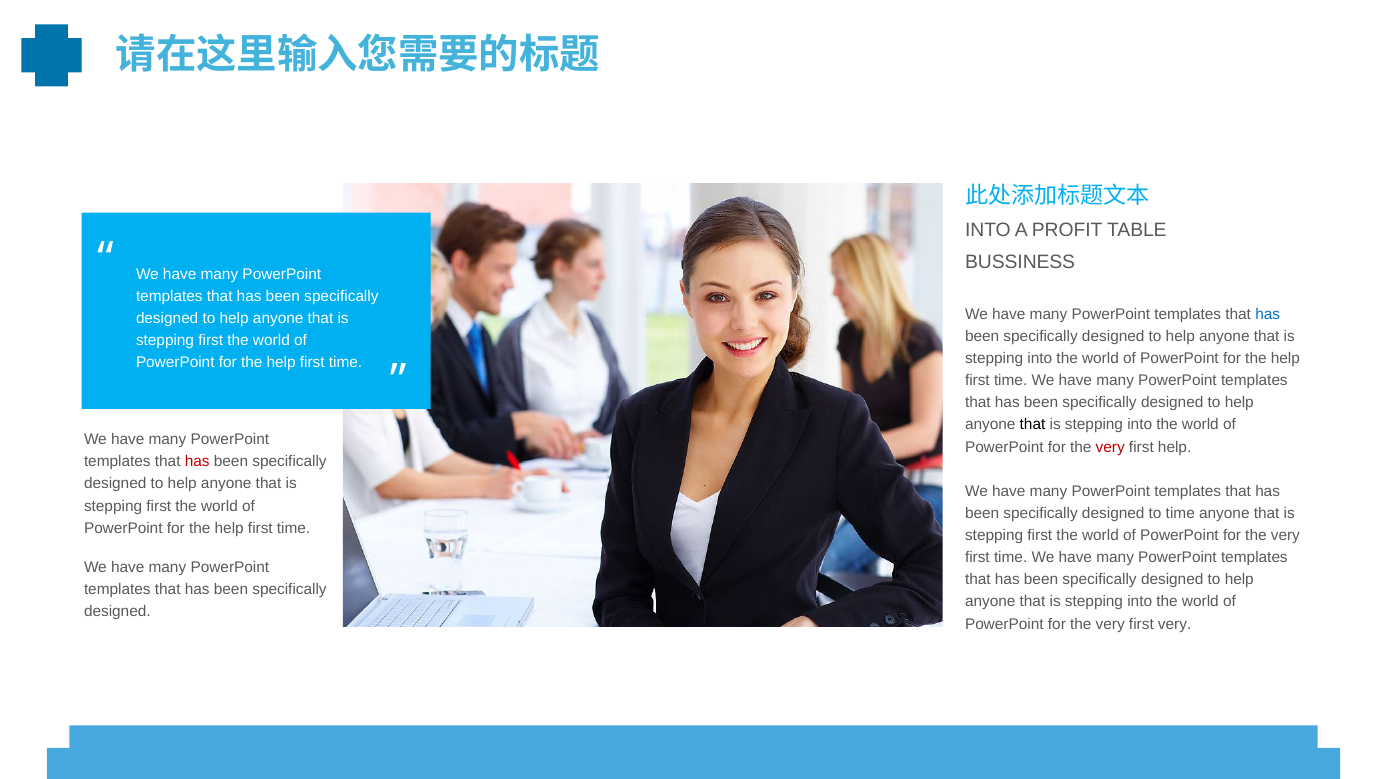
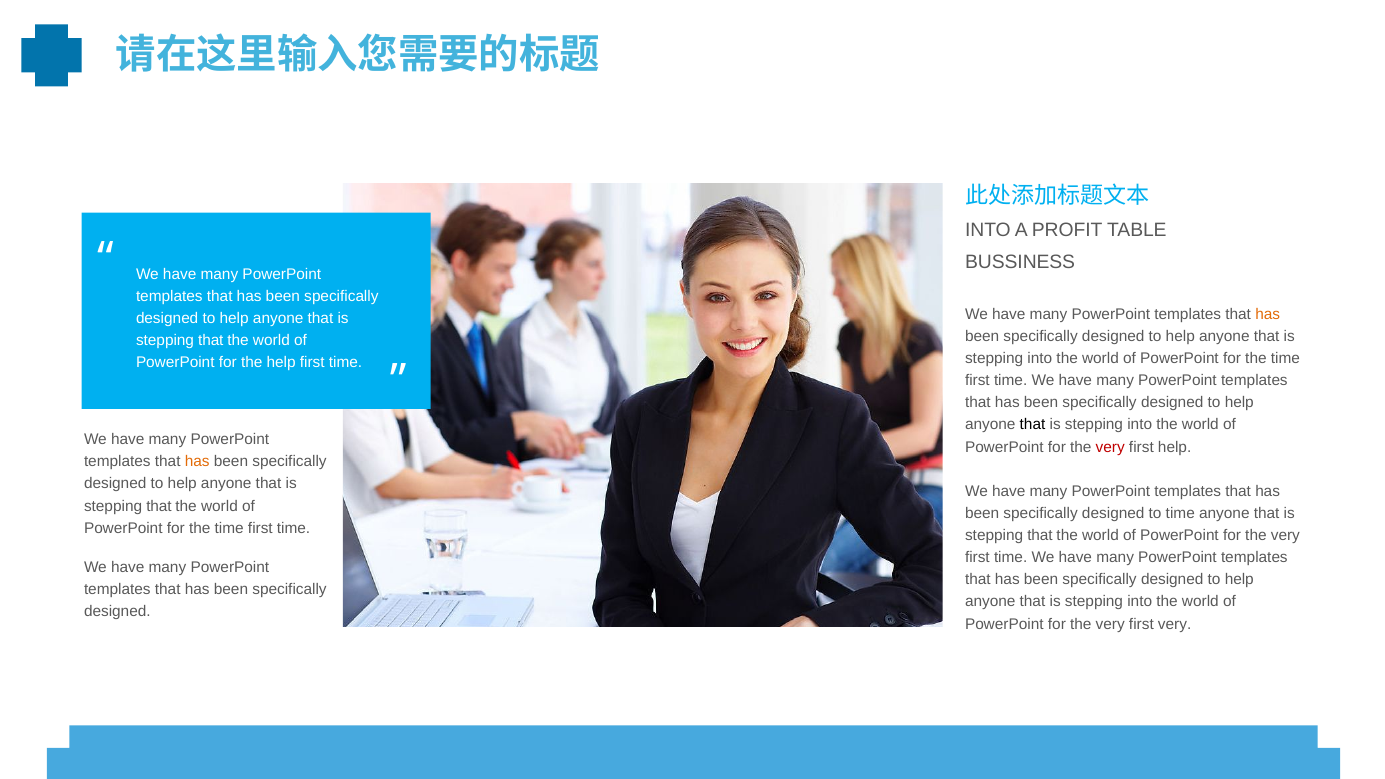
has at (1268, 314) colour: blue -> orange
first at (211, 340): first -> that
help at (1285, 359): help -> time
has at (197, 462) colour: red -> orange
first at (159, 506): first -> that
help at (229, 528): help -> time
first at (1040, 536): first -> that
